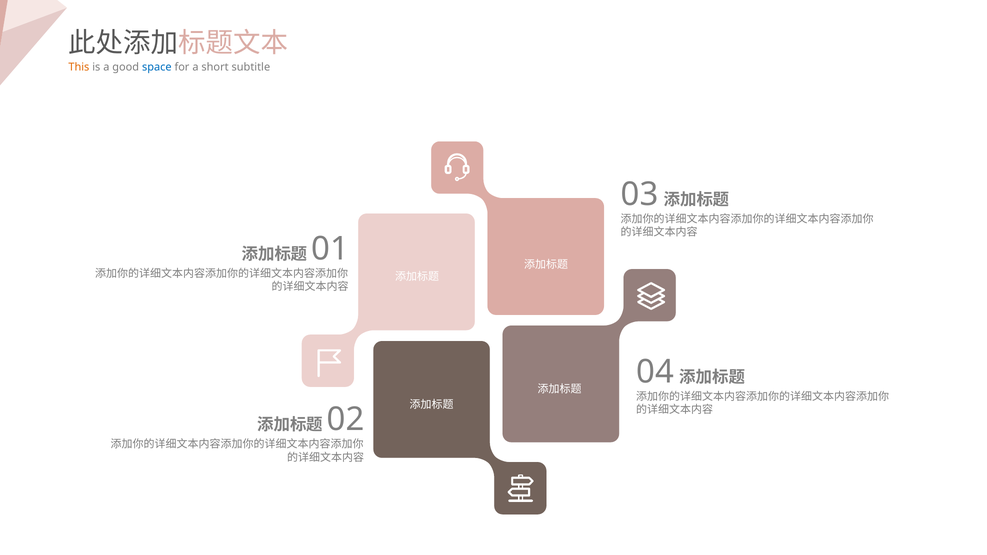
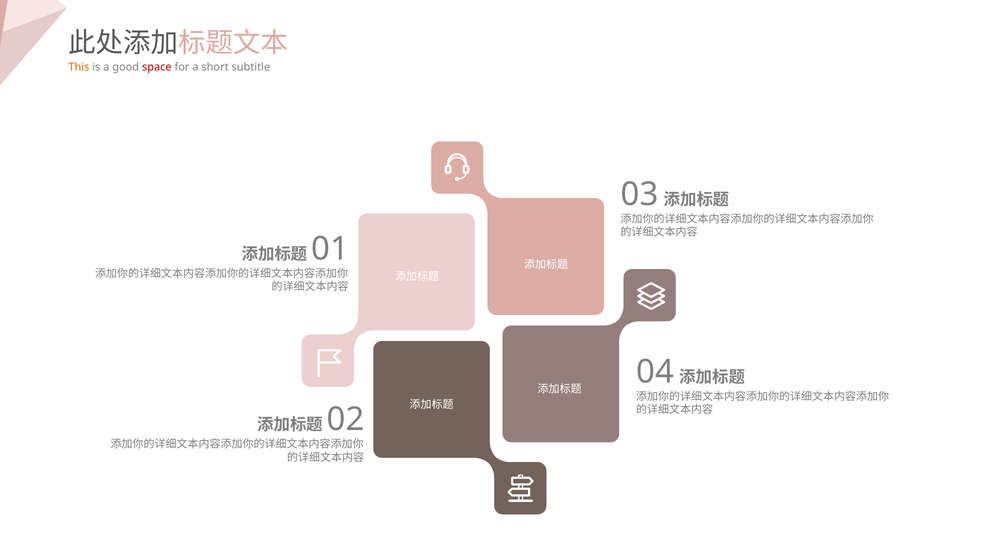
space colour: blue -> red
